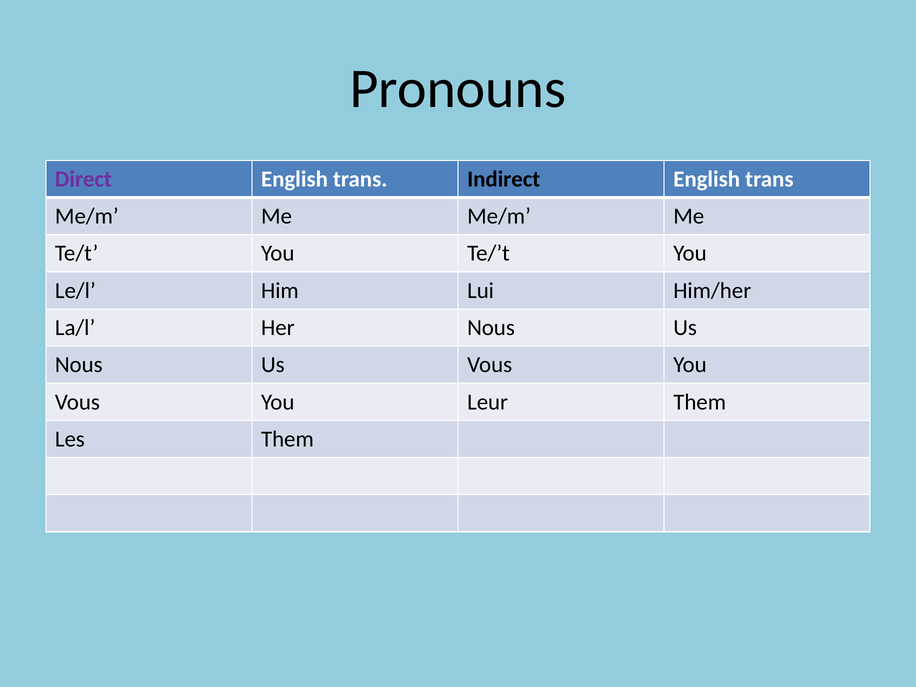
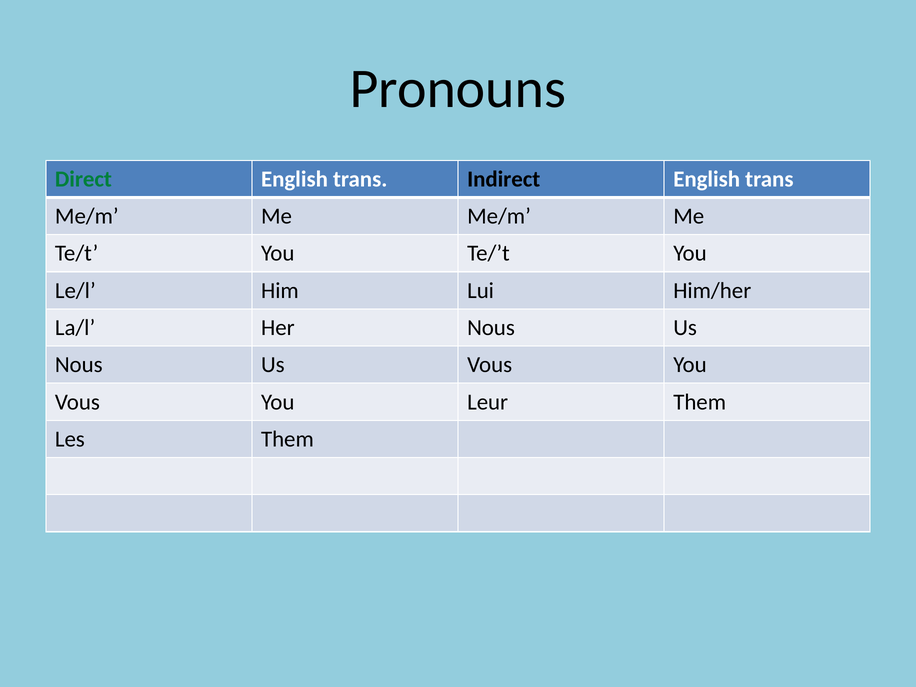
Direct colour: purple -> green
